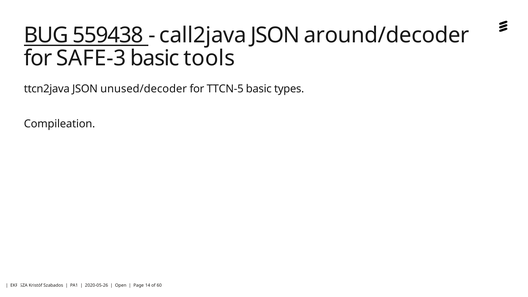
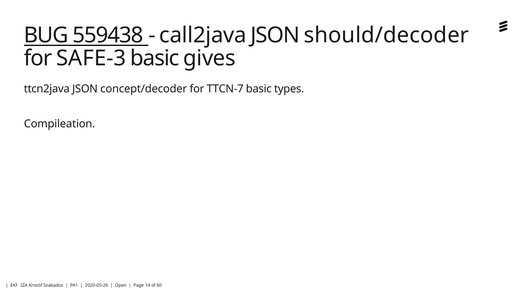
around/decoder: around/decoder -> should/decoder
tools: tools -> gives
unused/decoder: unused/decoder -> concept/decoder
TTCN-5: TTCN-5 -> TTCN-7
